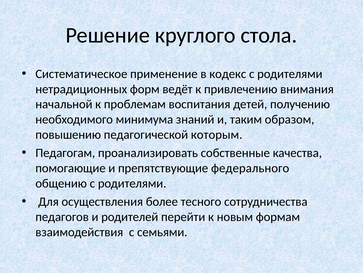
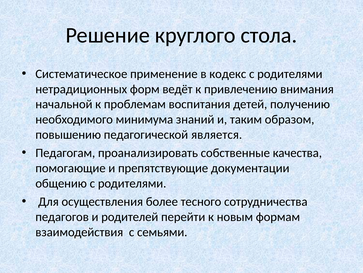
которым: которым -> является
федерального: федерального -> документации
